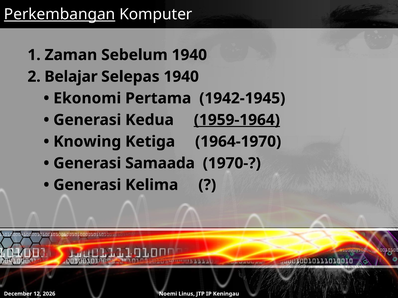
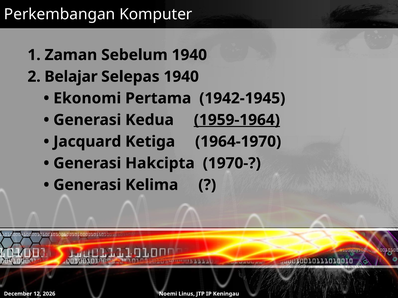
Perkembangan underline: present -> none
Knowing: Knowing -> Jacquard
Samaada: Samaada -> Hakcipta
